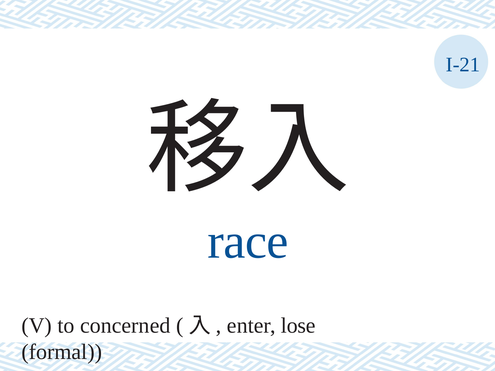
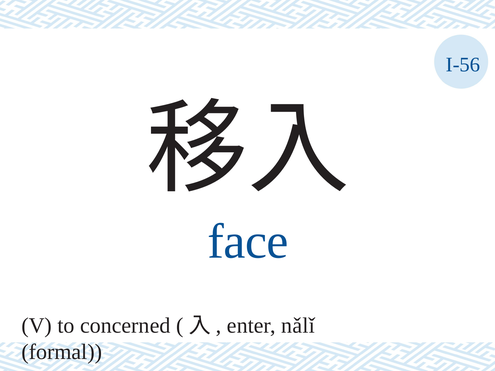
I-21: I-21 -> I-56
race: race -> face
lose: lose -> nǎlǐ
